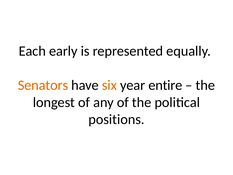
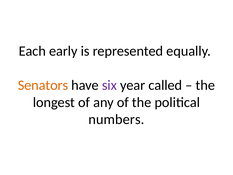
six colour: orange -> purple
entire: entire -> called
positions: positions -> numbers
